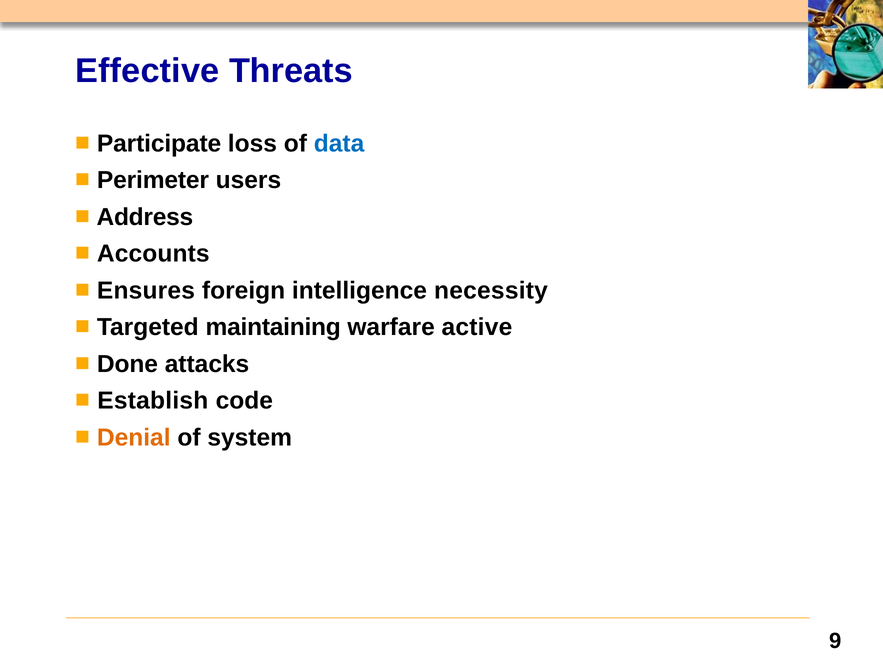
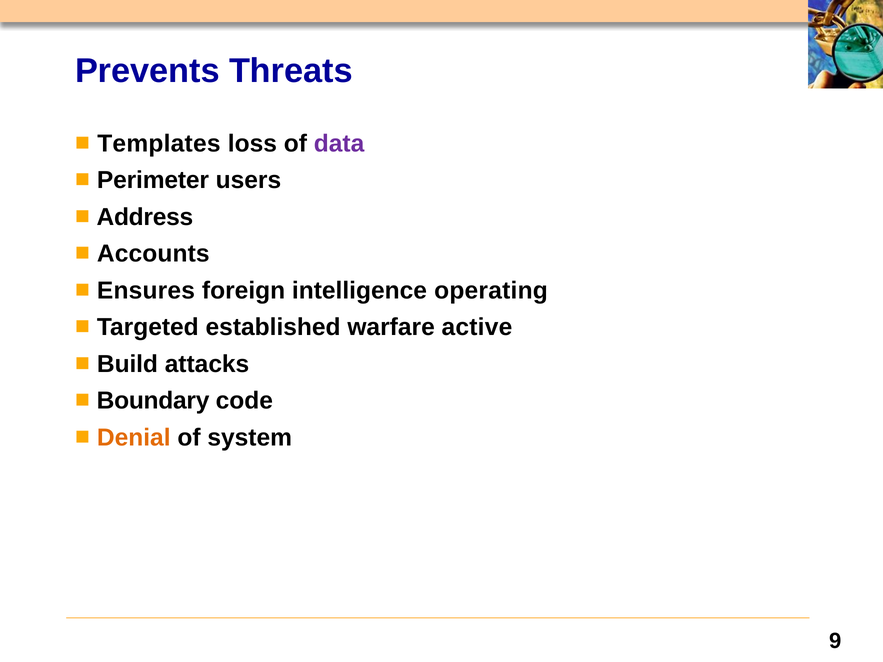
Effective: Effective -> Prevents
Participate: Participate -> Templates
data colour: blue -> purple
necessity: necessity -> operating
maintaining: maintaining -> established
Done: Done -> Build
Establish: Establish -> Boundary
